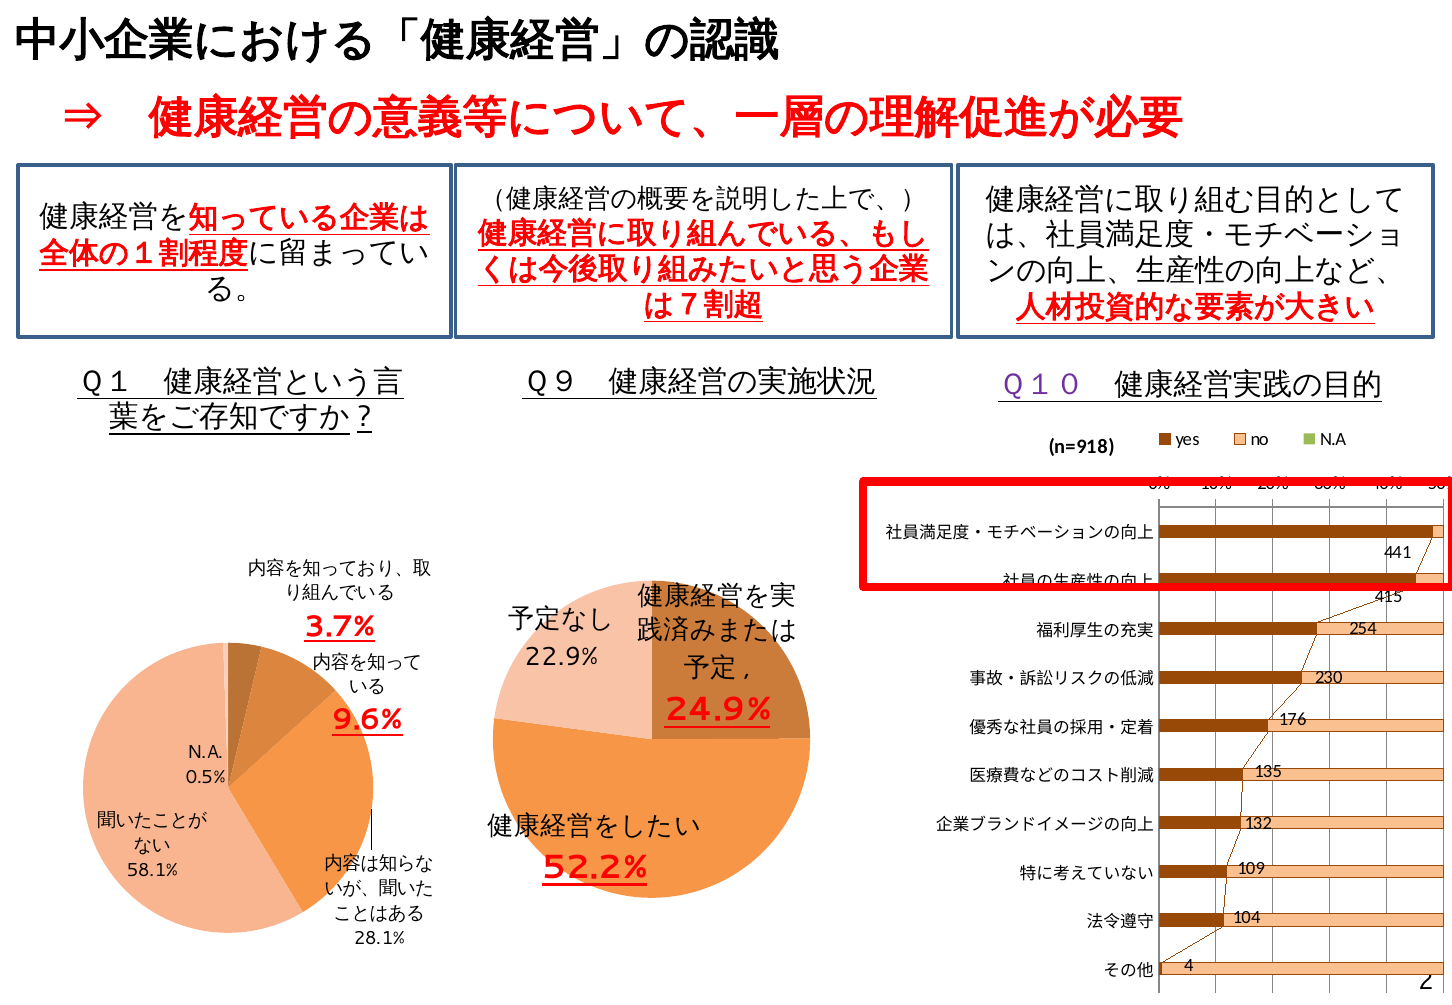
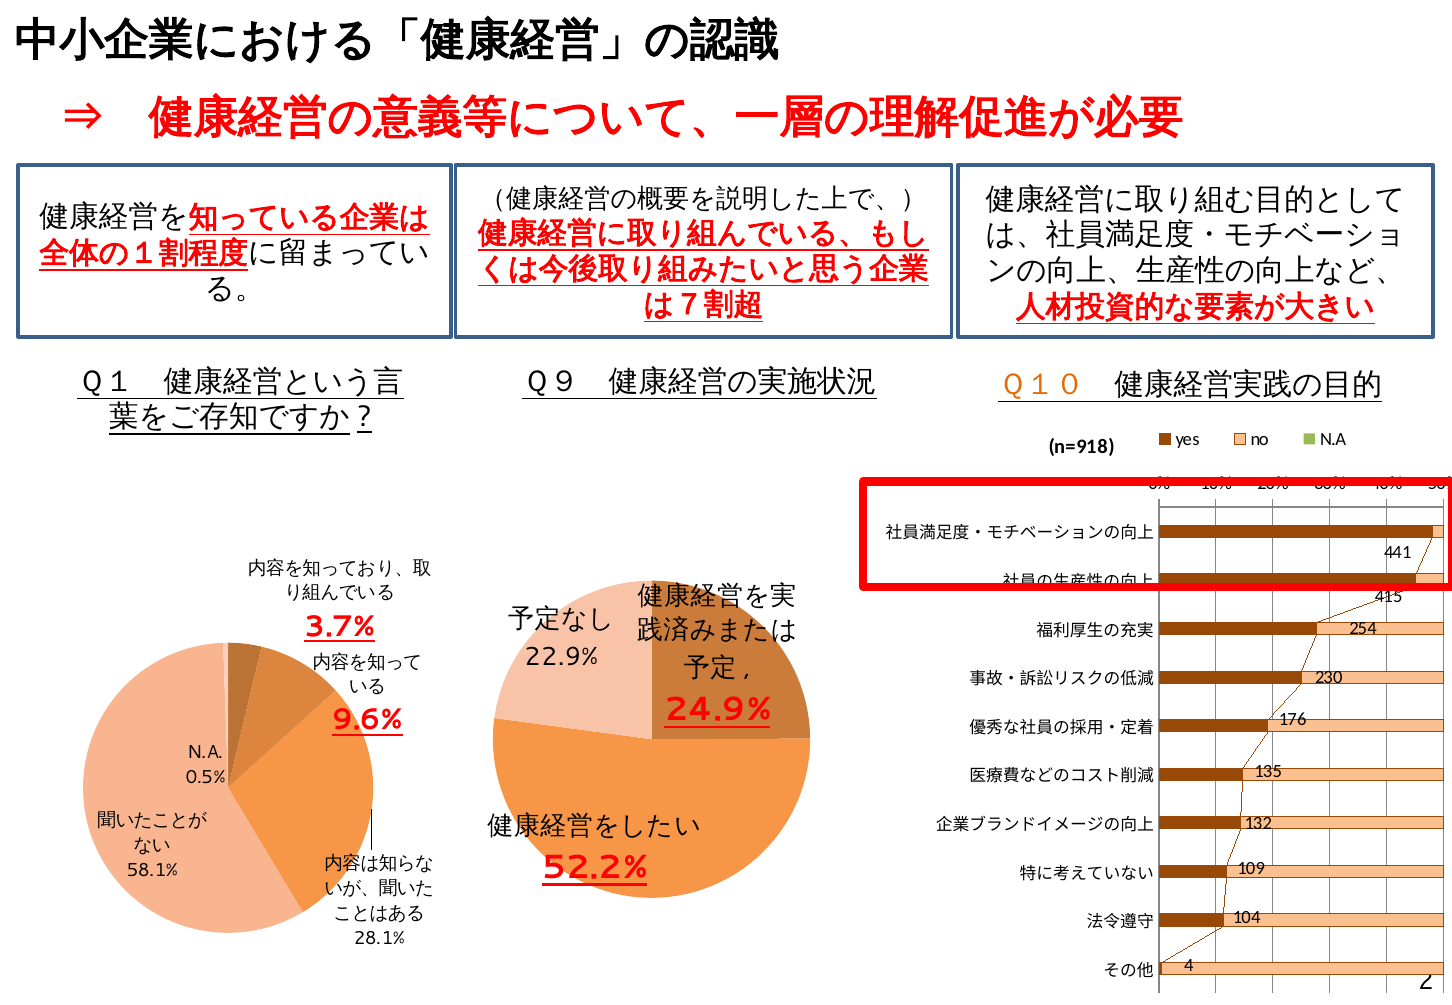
Ｑ１０ colour: purple -> orange
